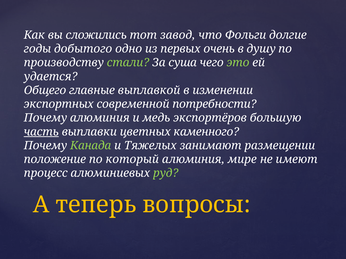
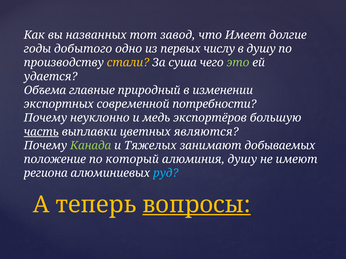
сложились: сложились -> названных
Фольги: Фольги -> Имеет
очень: очень -> числу
стали colour: light green -> yellow
Общего: Общего -> Объема
выплавкой: выплавкой -> природный
Почему алюминия: алюминия -> неуклонно
каменного: каменного -> являются
размещении: размещении -> добываемых
алюминия мире: мире -> душу
процесс: процесс -> региона
руд colour: light green -> light blue
вопросы underline: none -> present
